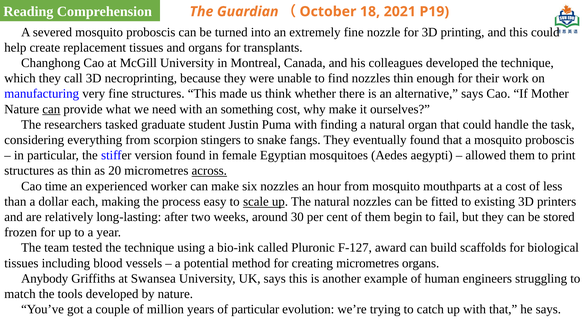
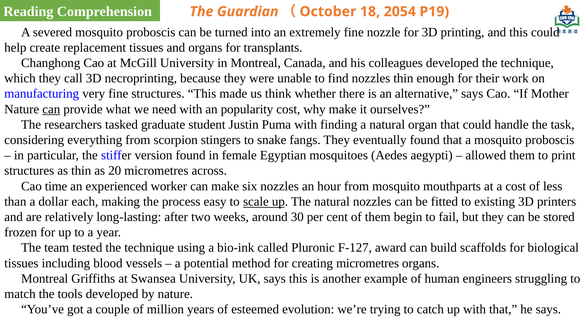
2021: 2021 -> 2054
something: something -> popularity
across underline: present -> none
Anybody at (45, 279): Anybody -> Montreal
of particular: particular -> esteemed
